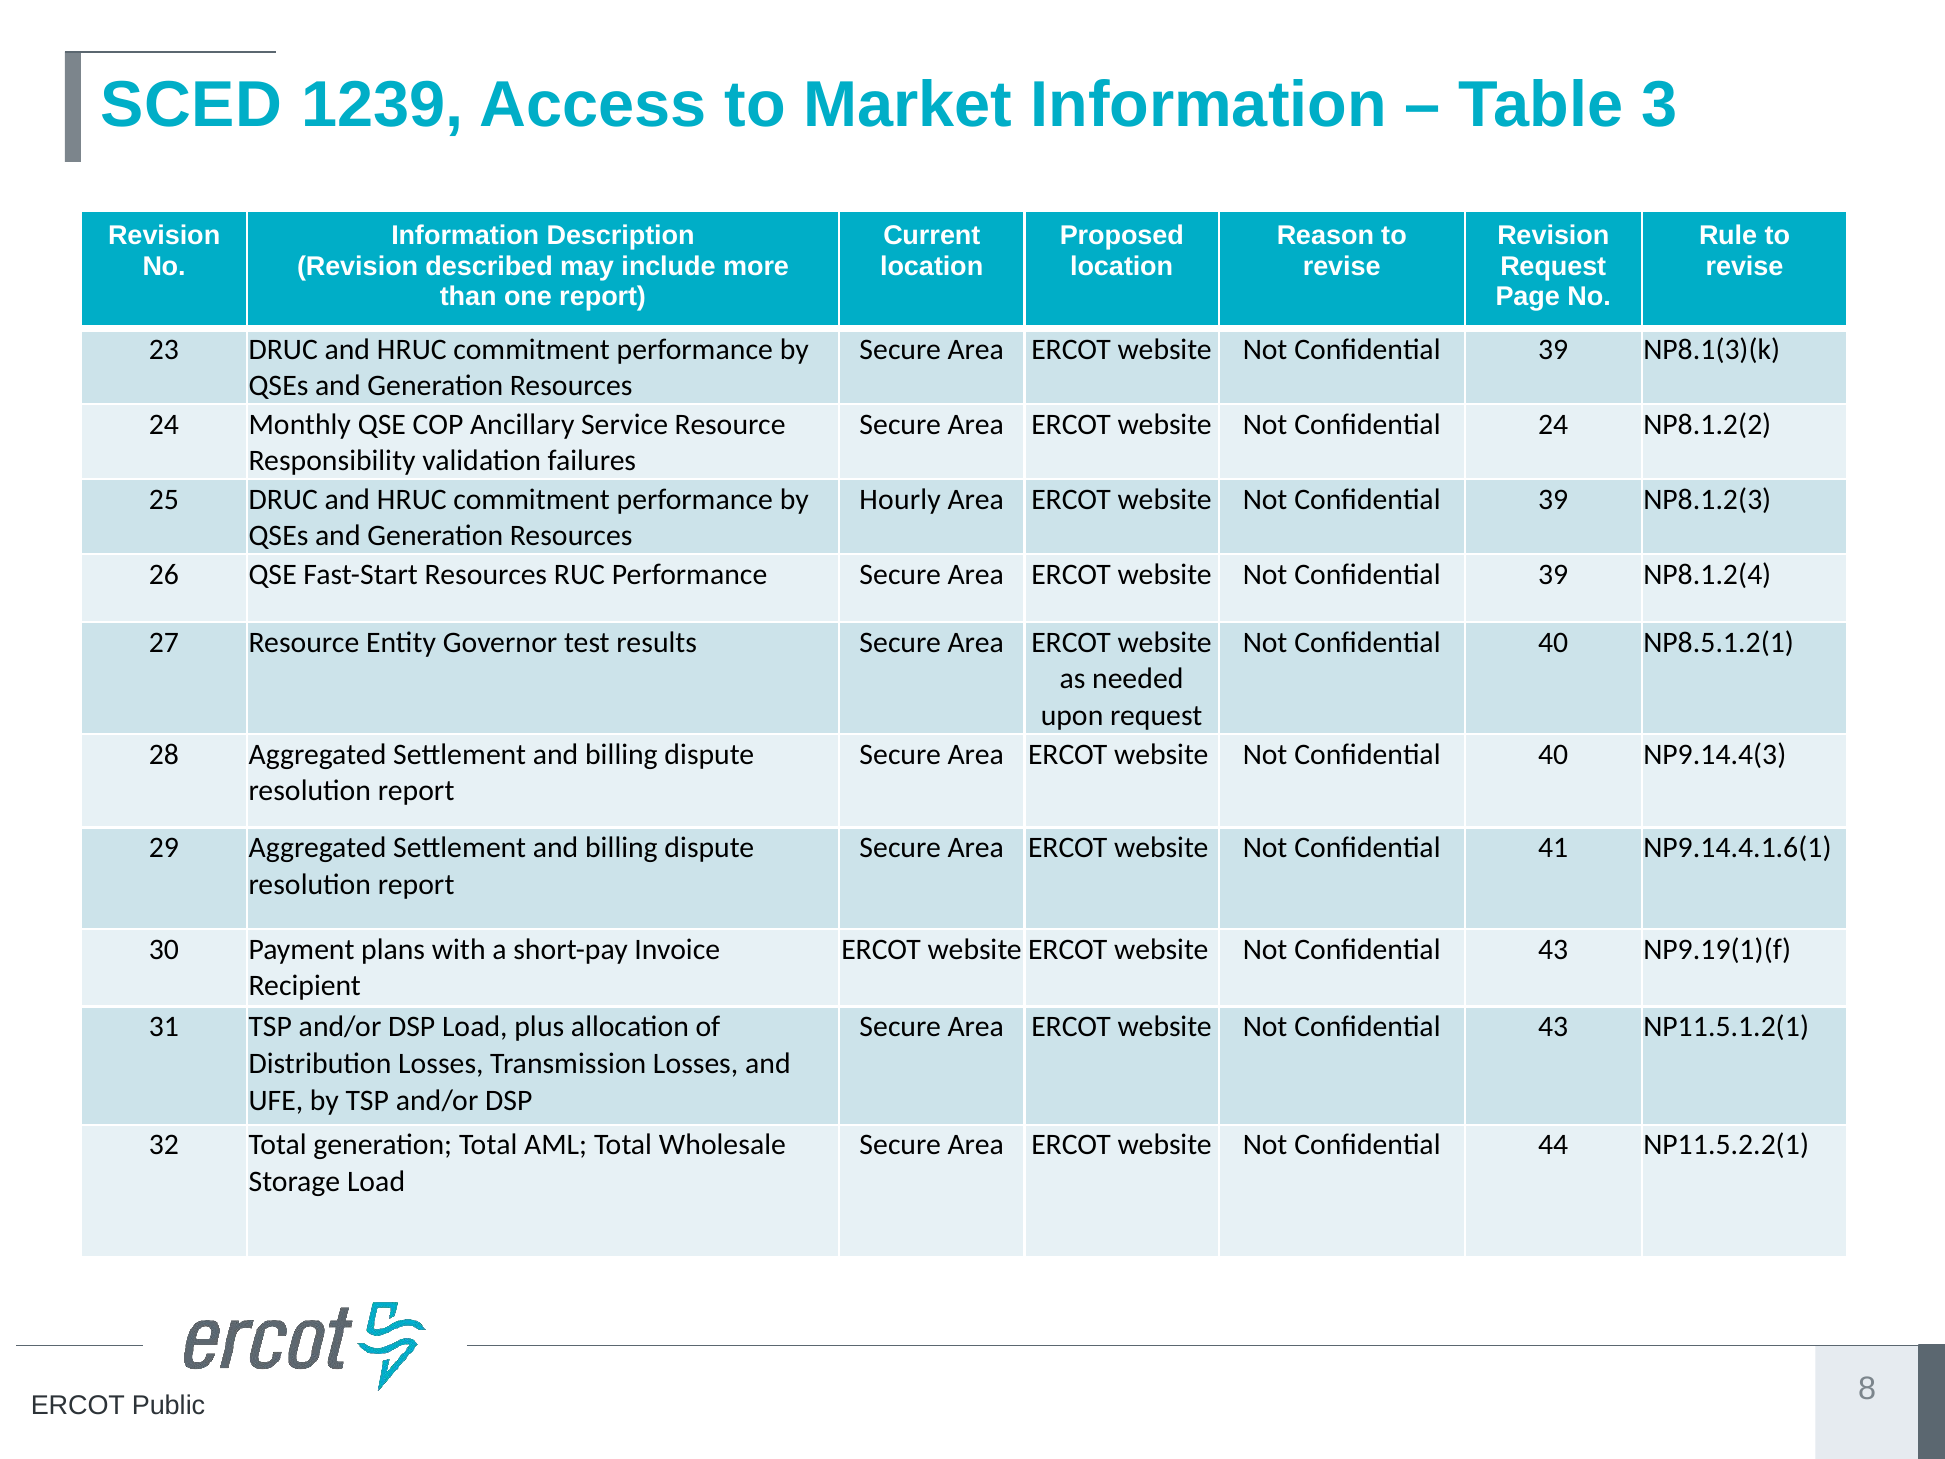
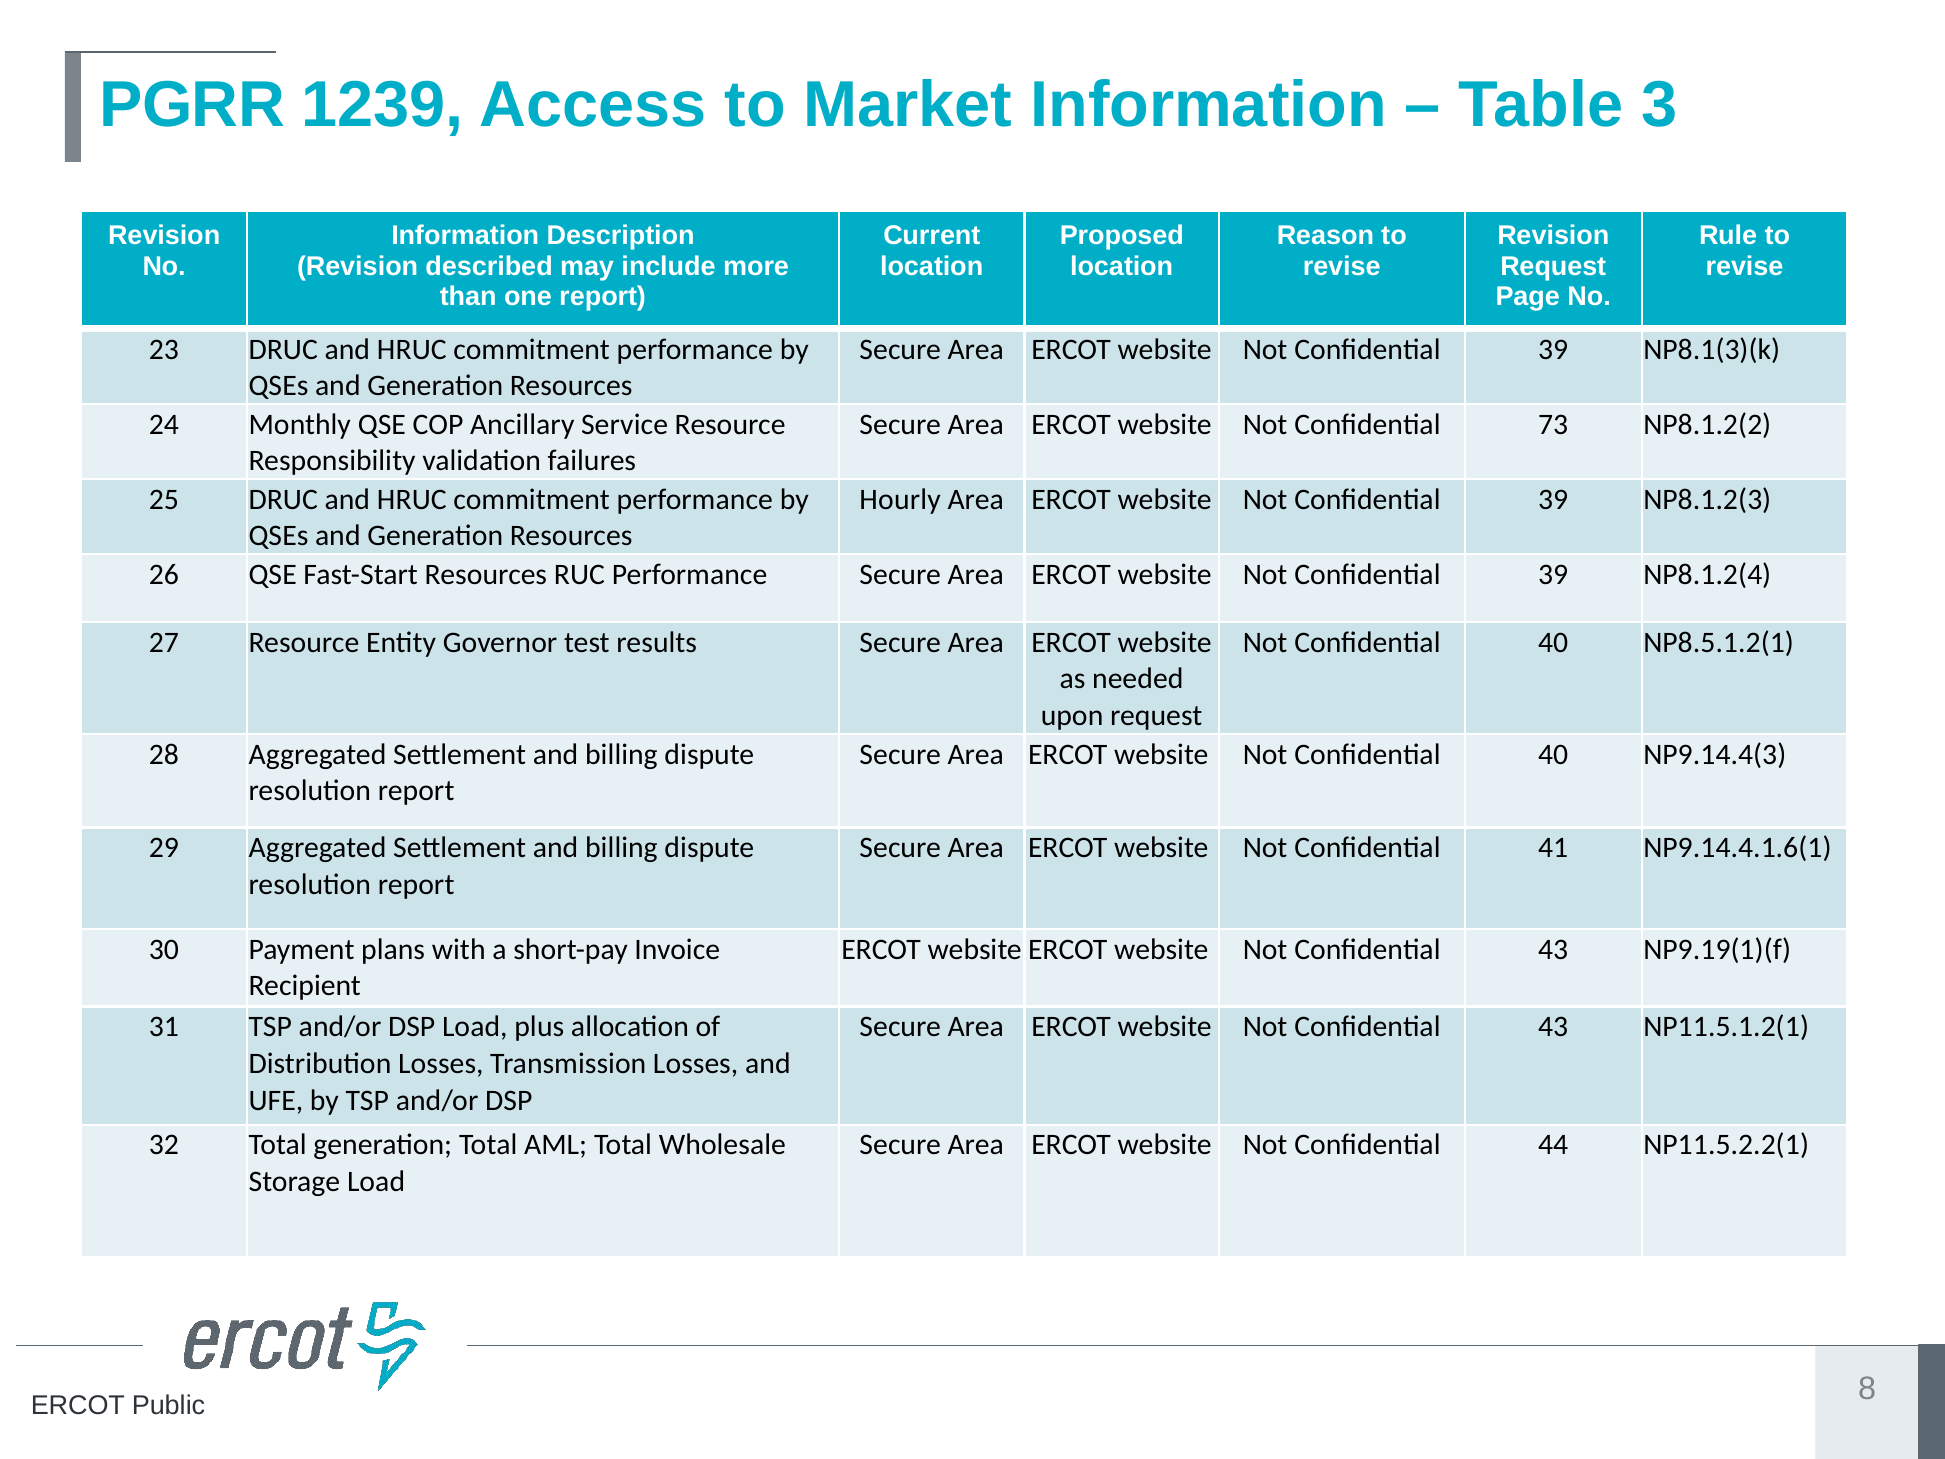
SCED: SCED -> PGRR
Confidential 24: 24 -> 73
